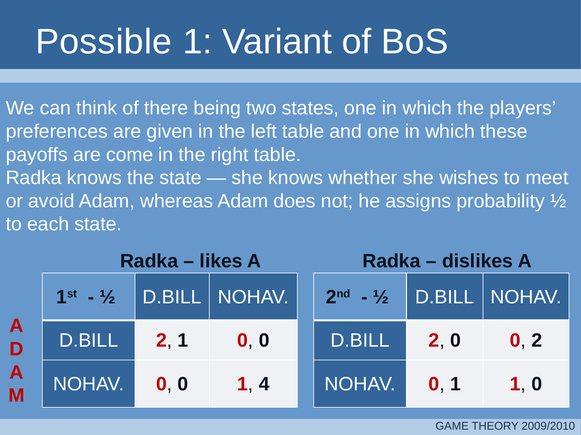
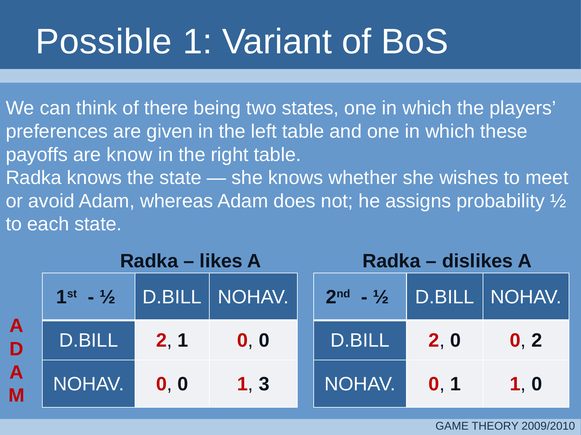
come: come -> know
4: 4 -> 3
